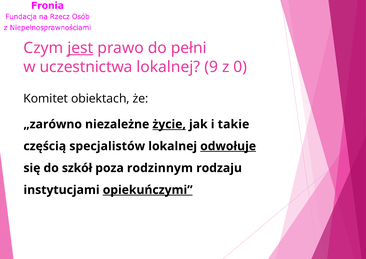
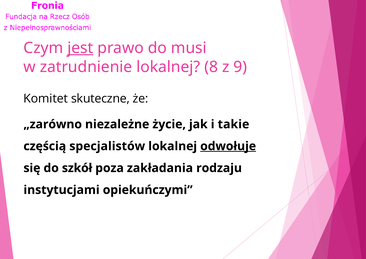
pełni: pełni -> musi
uczestnictwa: uczestnictwa -> zatrudnienie
9: 9 -> 8
0: 0 -> 9
obiektach: obiektach -> skuteczne
życie underline: present -> none
rodzinnym: rodzinnym -> zakładania
opiekuńczymi underline: present -> none
